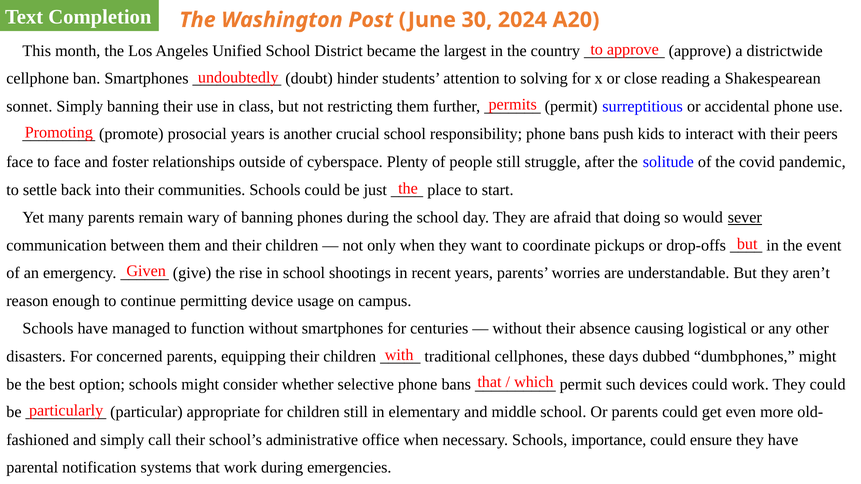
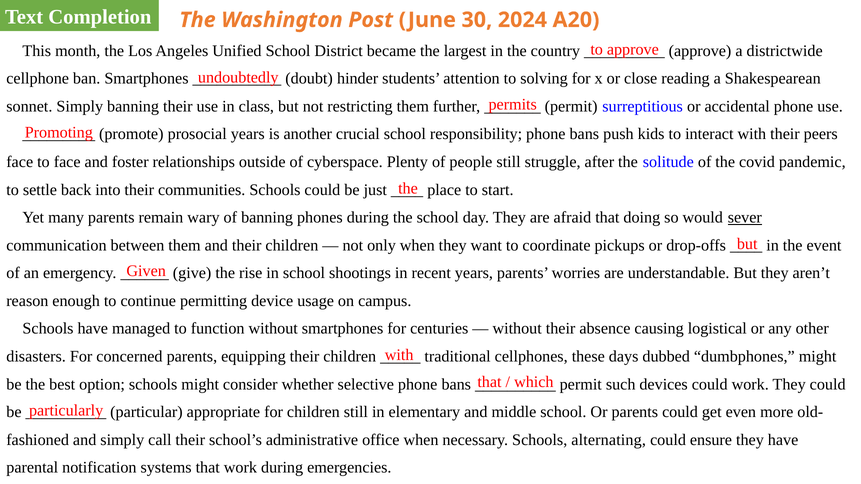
importance: importance -> alternating
